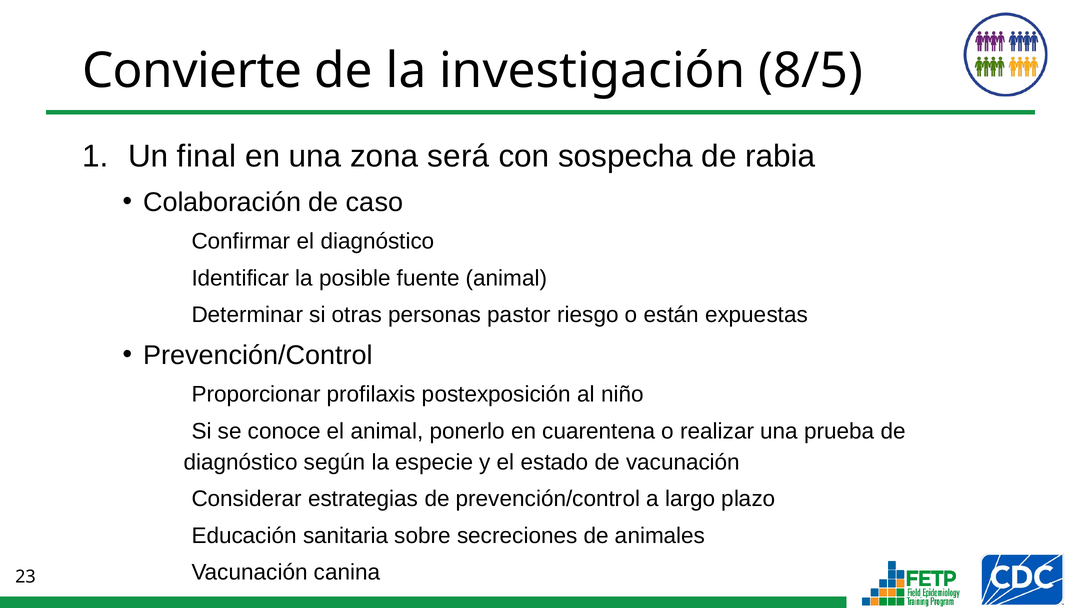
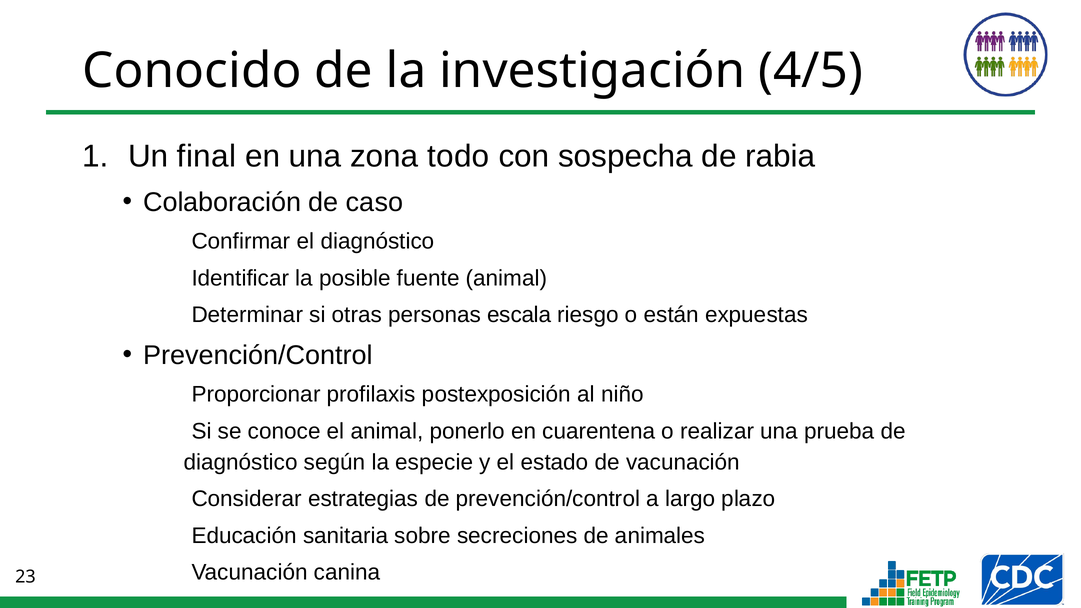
Convierte: Convierte -> Conocido
8/5: 8/5 -> 4/5
será: será -> todo
pastor: pastor -> escala
